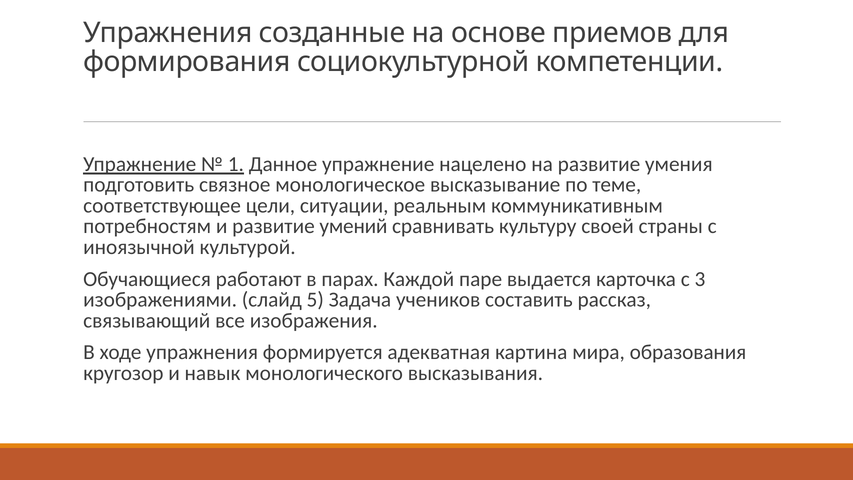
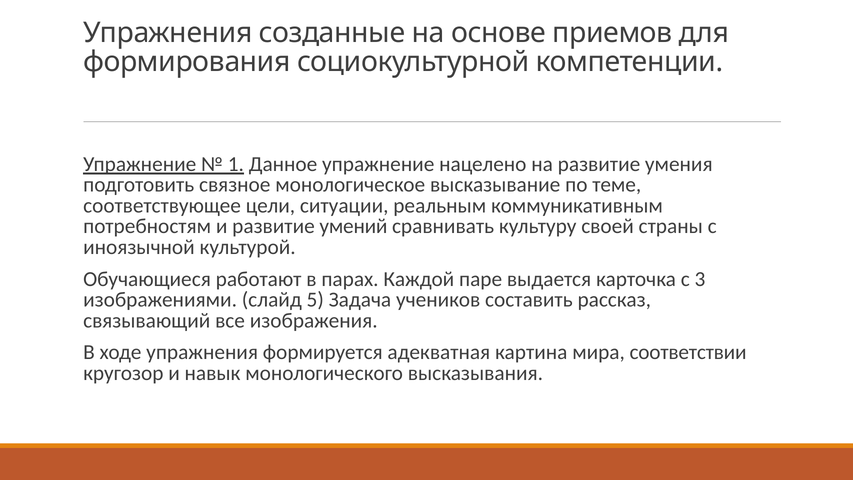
образования: образования -> соответствии
